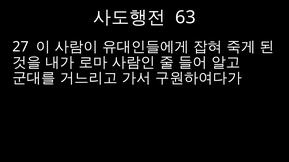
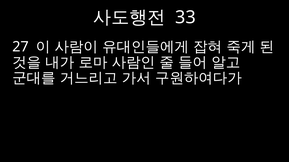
63: 63 -> 33
